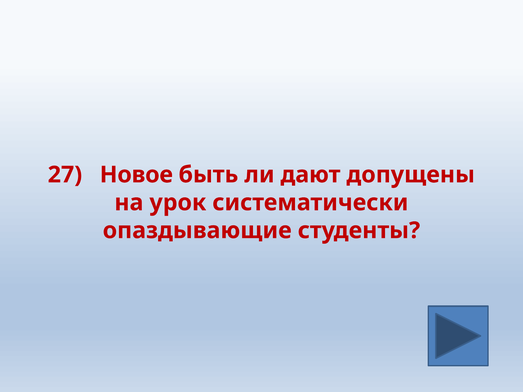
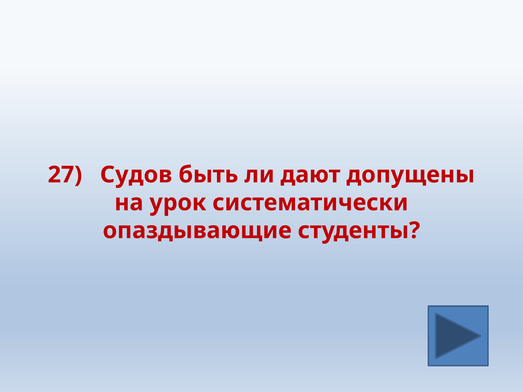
Новое: Новое -> Судов
